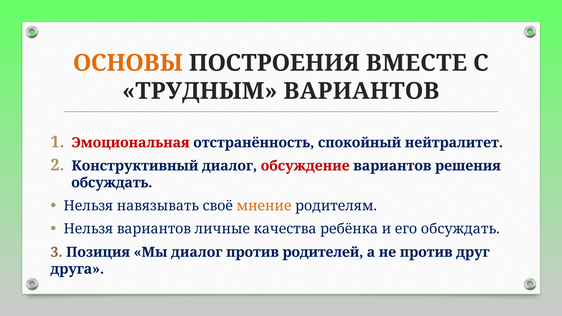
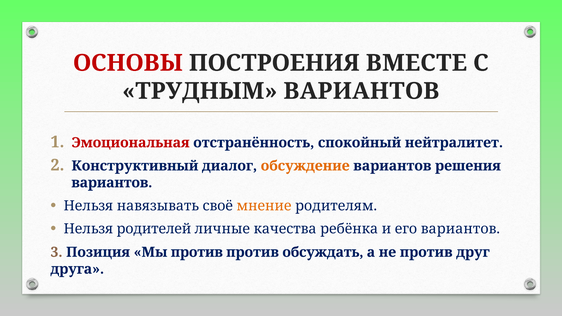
ОСНОВЫ colour: orange -> red
обсуждение colour: red -> orange
обсуждать at (112, 183): обсуждать -> вариантов
Нельзя вариантов: вариантов -> родителей
его обсуждать: обсуждать -> вариантов
Мы диалог: диалог -> против
родителей: родителей -> обсуждать
